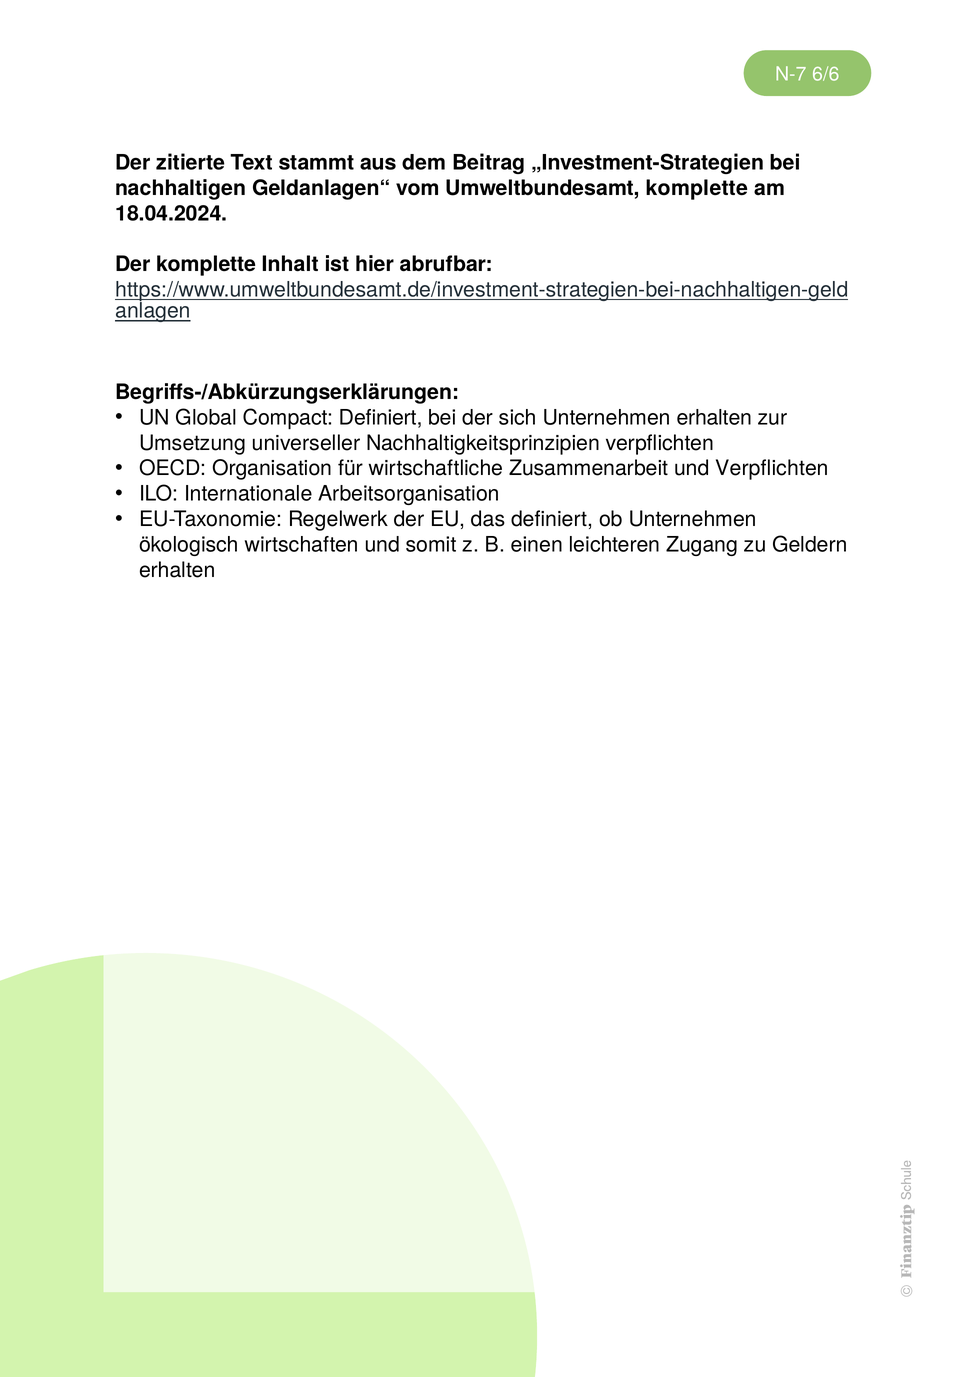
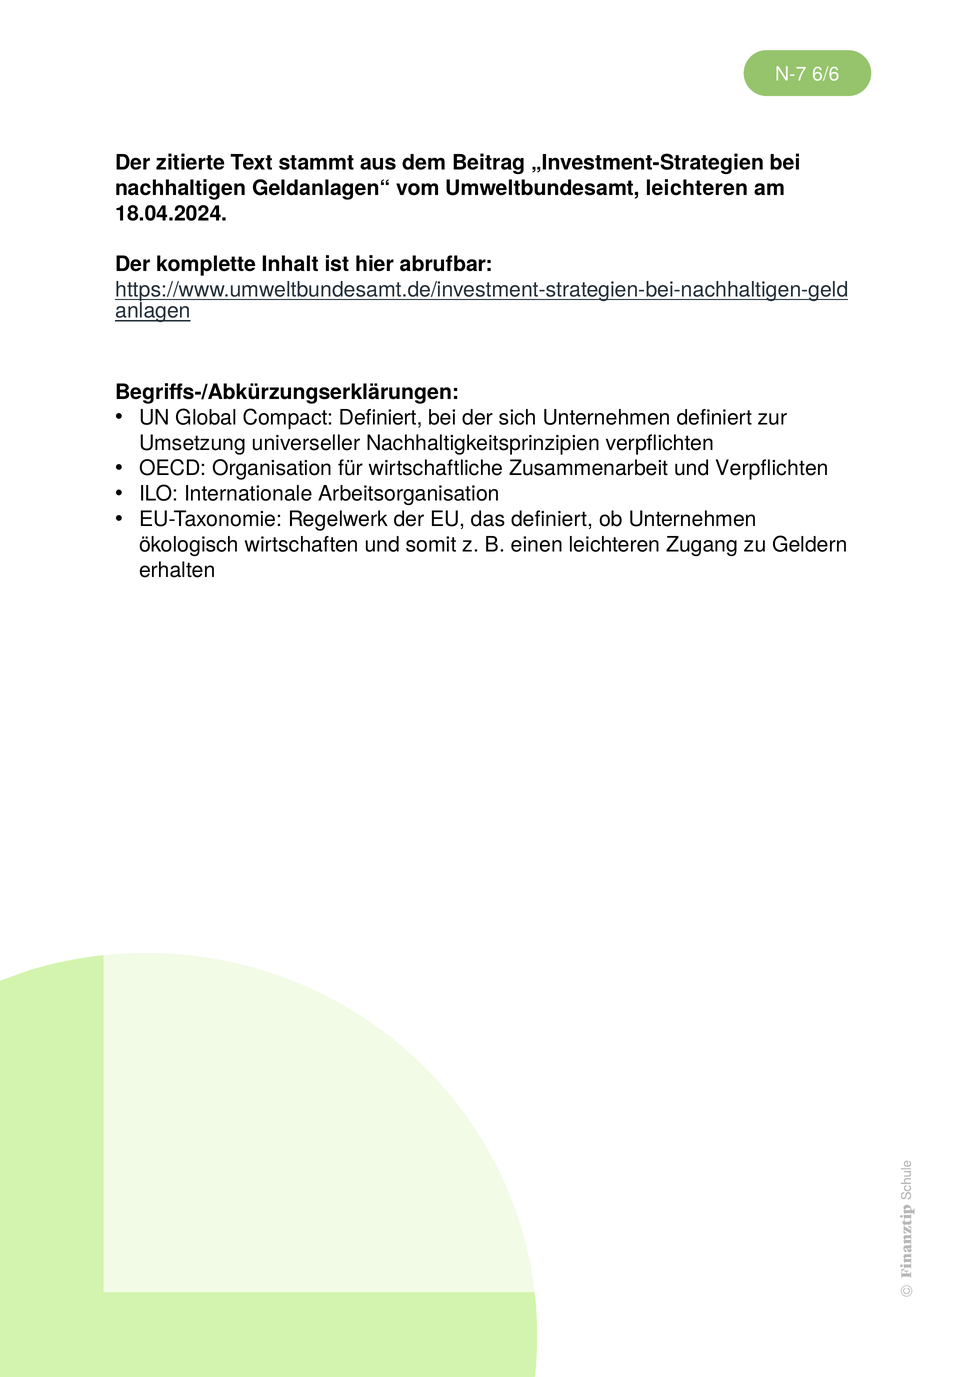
Umweltbundesamt komplette: komplette -> leichteren
Unternehmen erhalten: erhalten -> definiert
